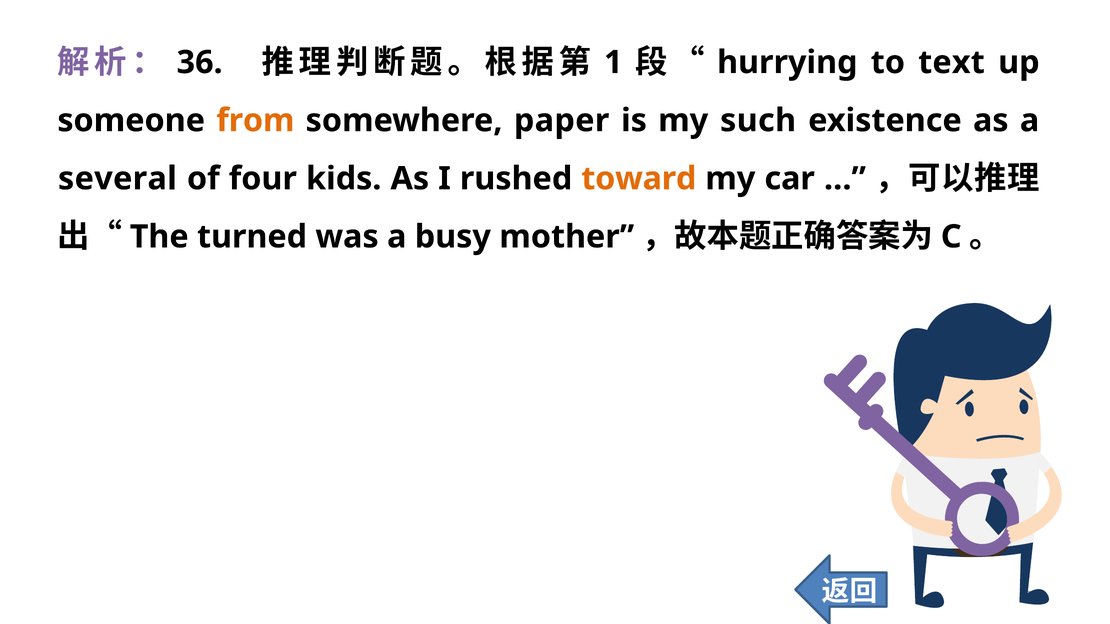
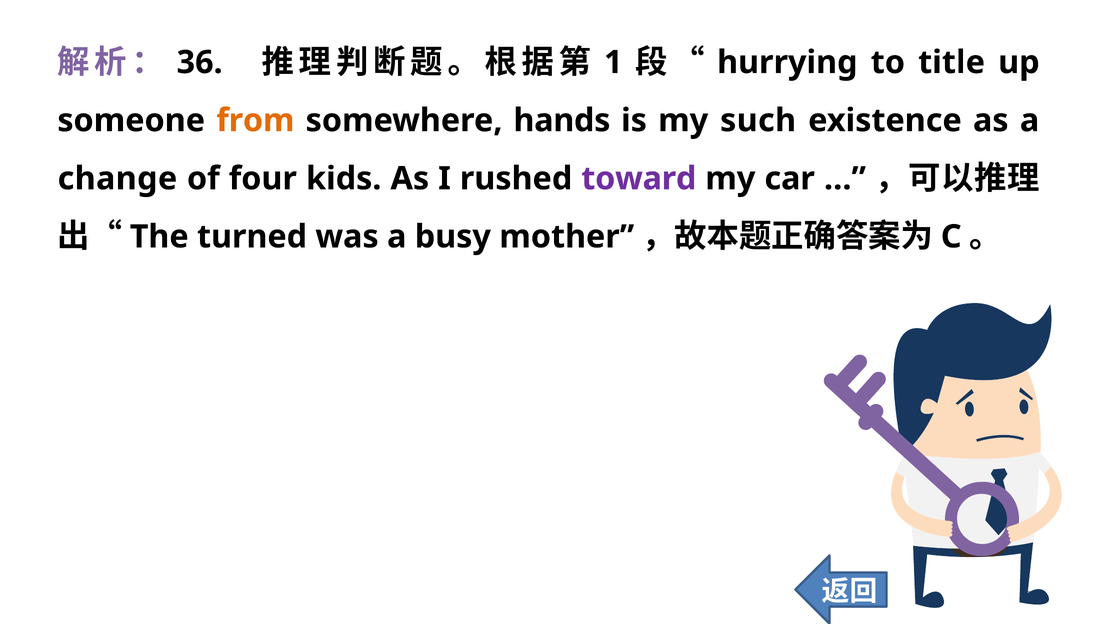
text: text -> title
paper: paper -> hands
several: several -> change
toward colour: orange -> purple
